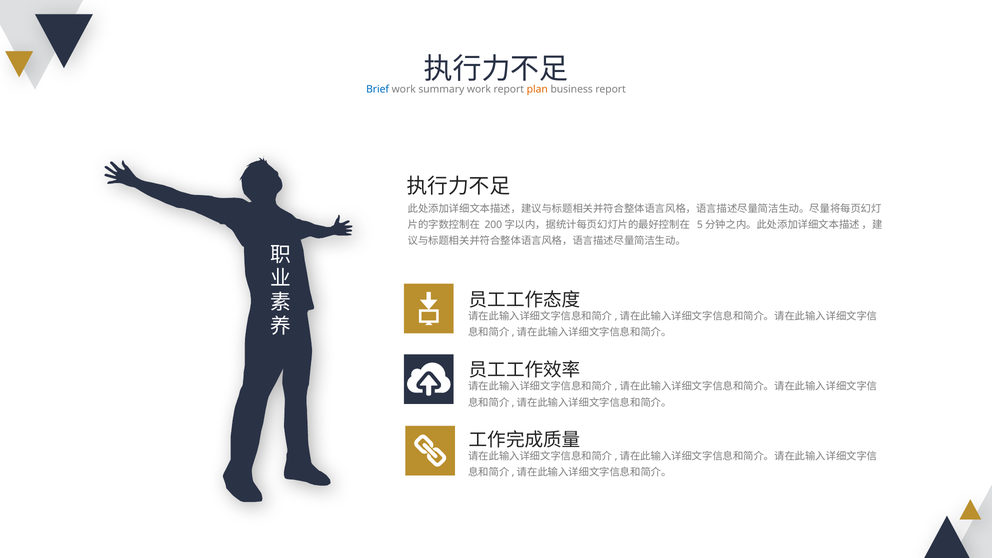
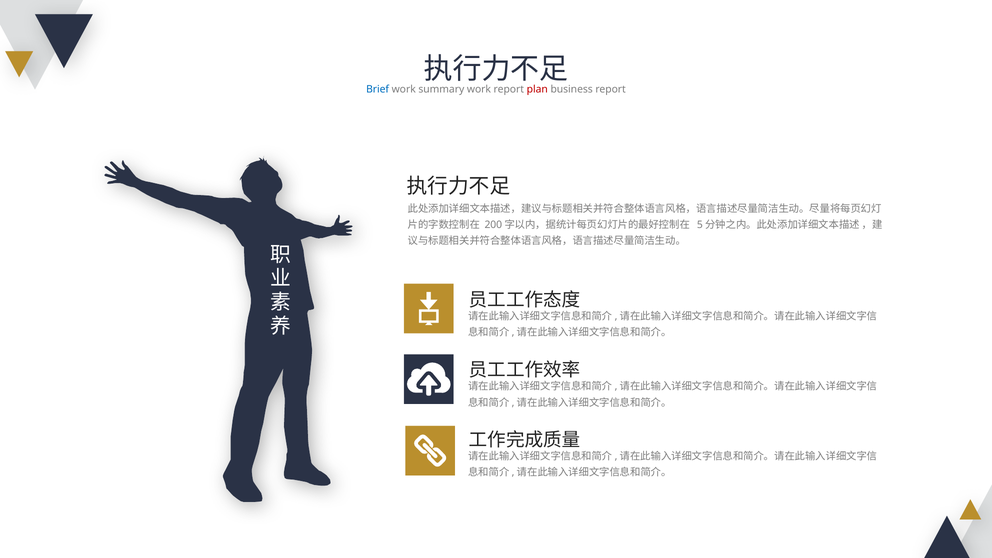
plan colour: orange -> red
